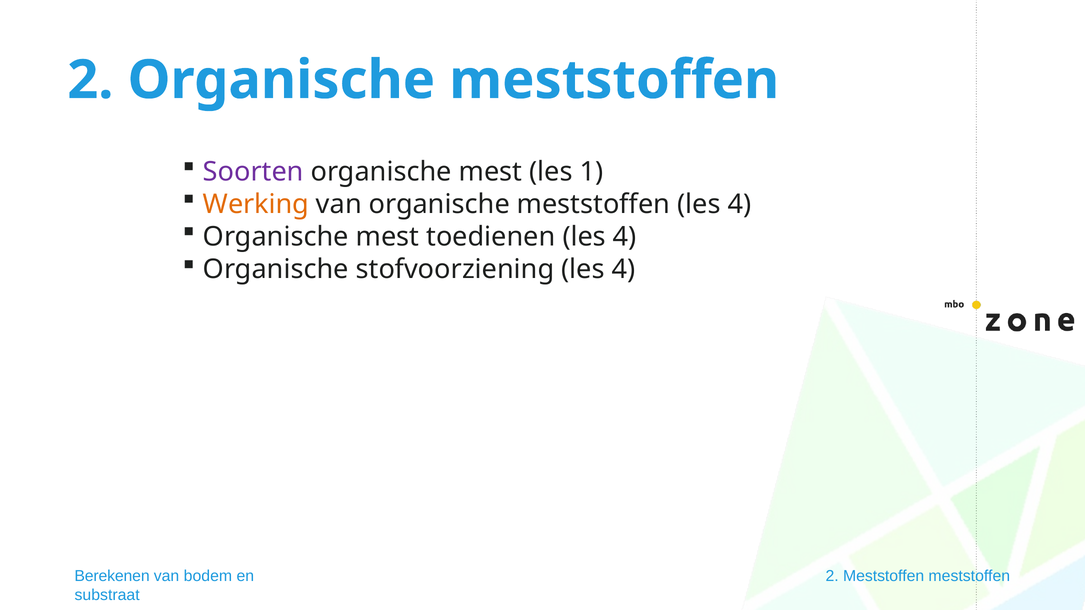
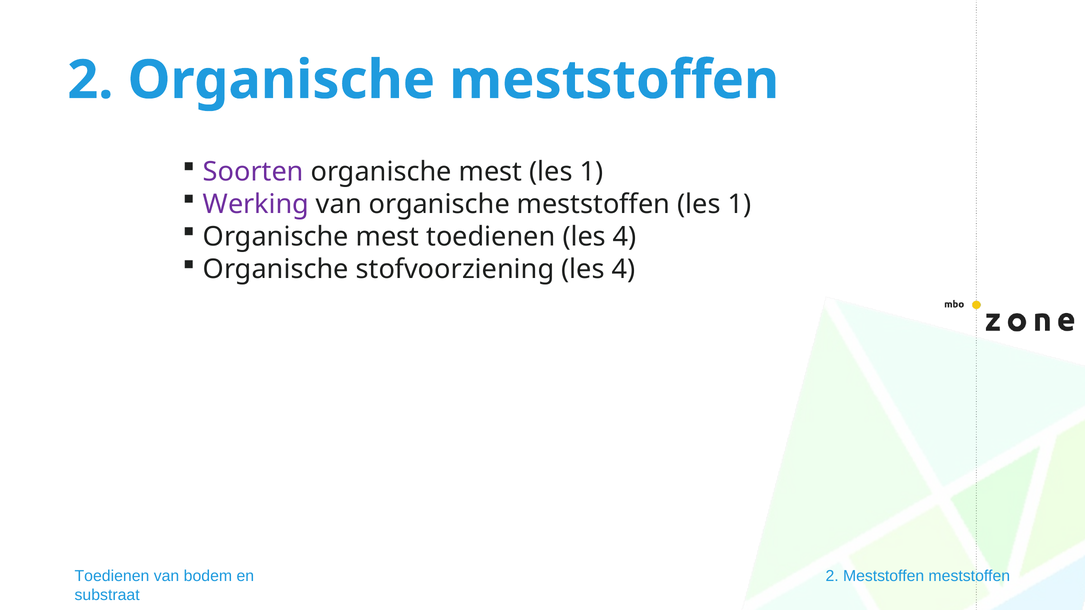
Werking colour: orange -> purple
meststoffen les 4: 4 -> 1
Berekenen at (112, 576): Berekenen -> Toedienen
